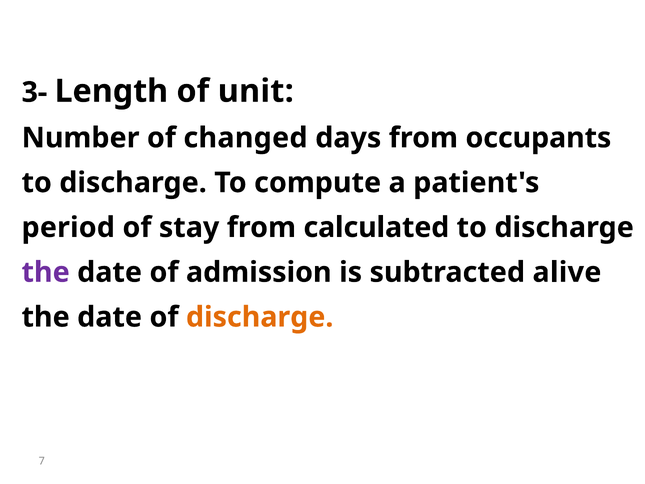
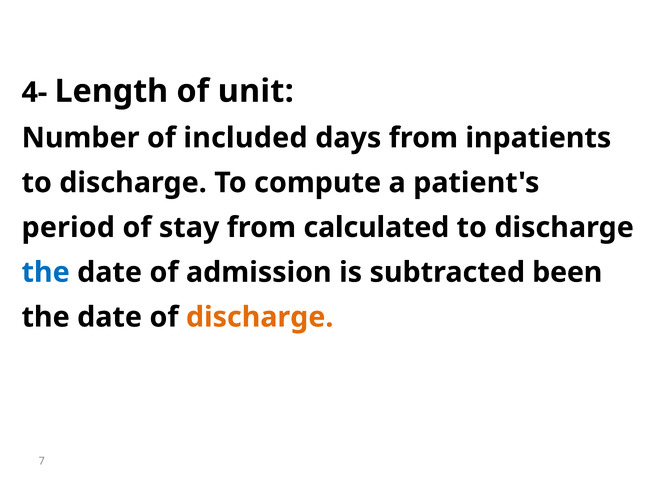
3-: 3- -> 4-
changed: changed -> included
occupants: occupants -> inpatients
the at (46, 272) colour: purple -> blue
alive: alive -> been
